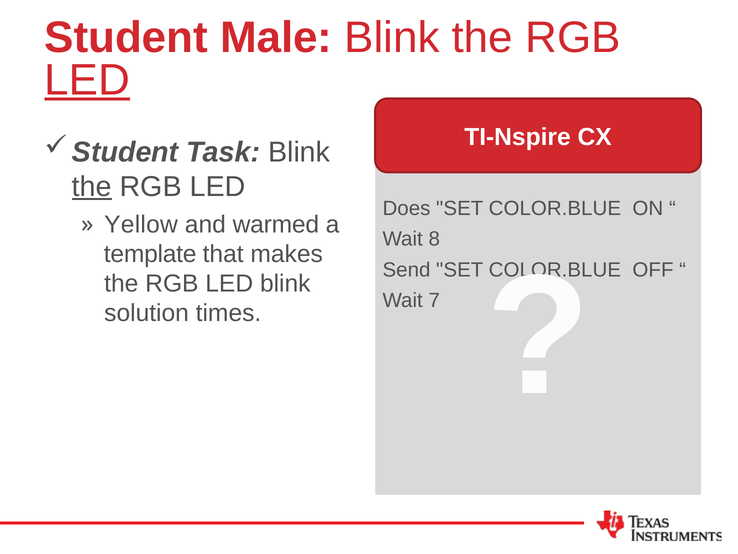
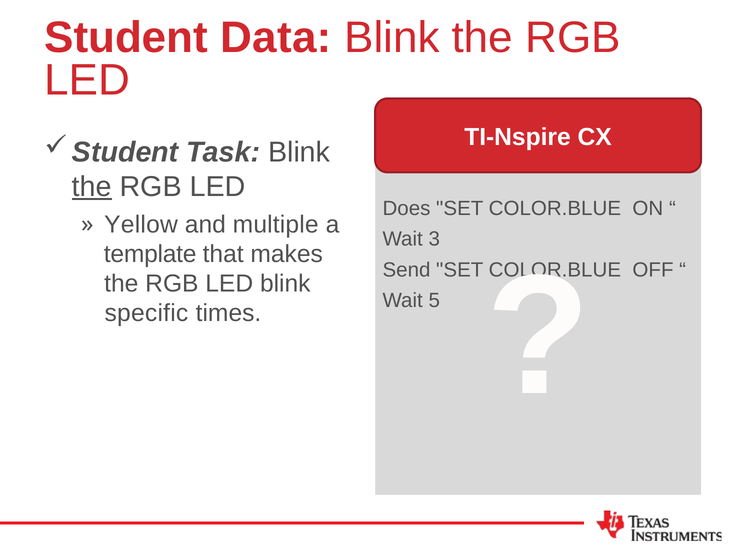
Male: Male -> Data
LED at (87, 80) underline: present -> none
warmed: warmed -> multiple
8: 8 -> 3
7: 7 -> 5
solution: solution -> specific
